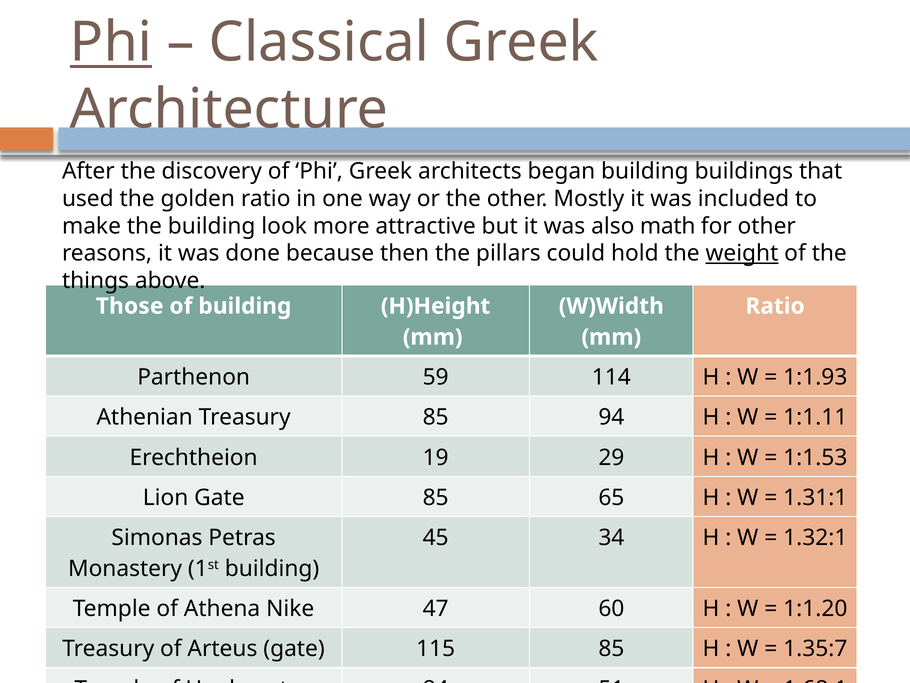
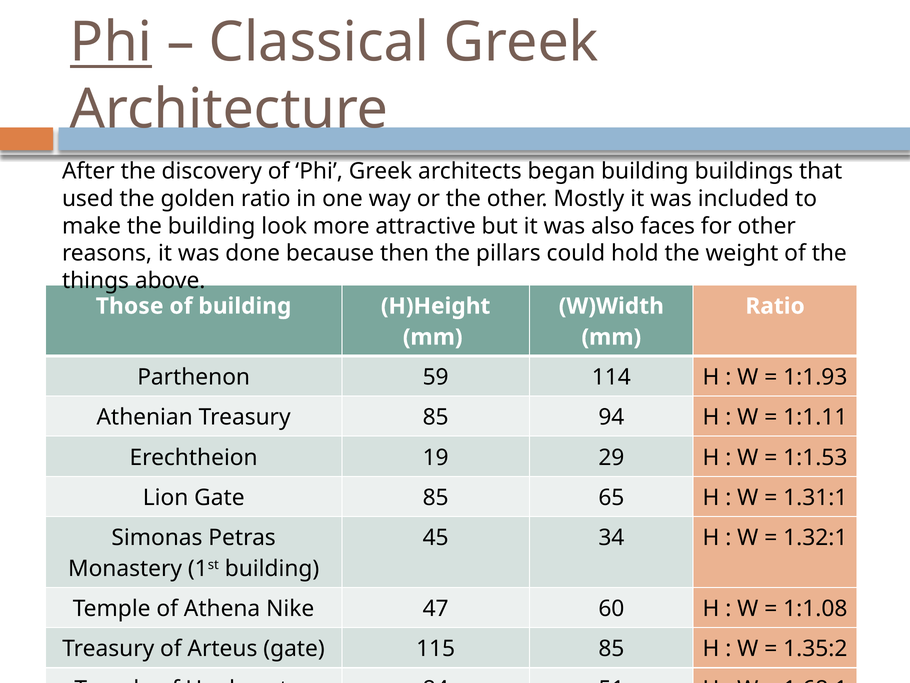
math: math -> faces
weight underline: present -> none
1:1.20: 1:1.20 -> 1:1.08
1.35:7: 1.35:7 -> 1.35:2
